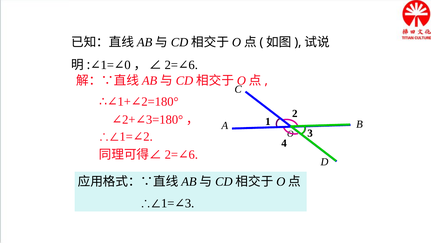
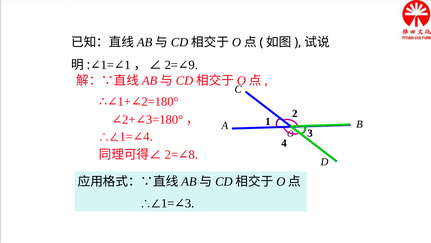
6 at (193, 65): 6 -> 9
0 at (128, 65): 0 -> 1
2 at (146, 137): 2 -> 4
6 at (192, 154): 6 -> 8
